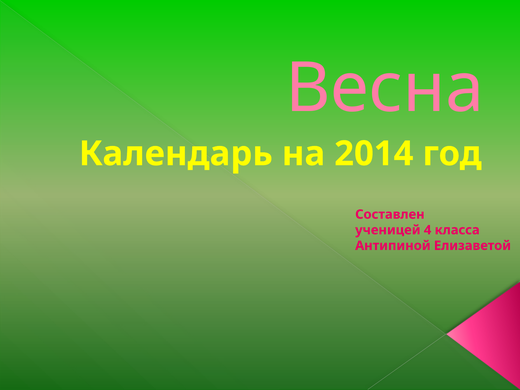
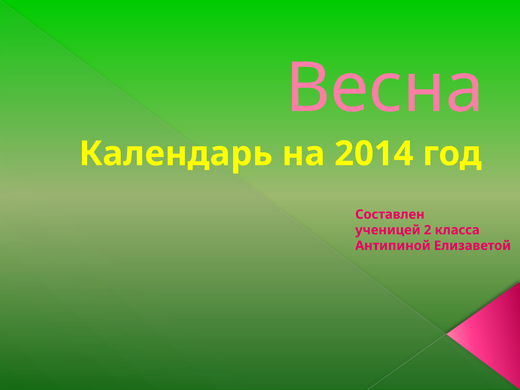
4: 4 -> 2
